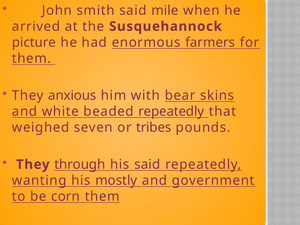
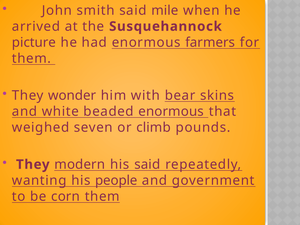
anxious: anxious -> wonder
beaded repeatedly: repeatedly -> enormous
tribes: tribes -> climb
through: through -> modern
mostly: mostly -> people
